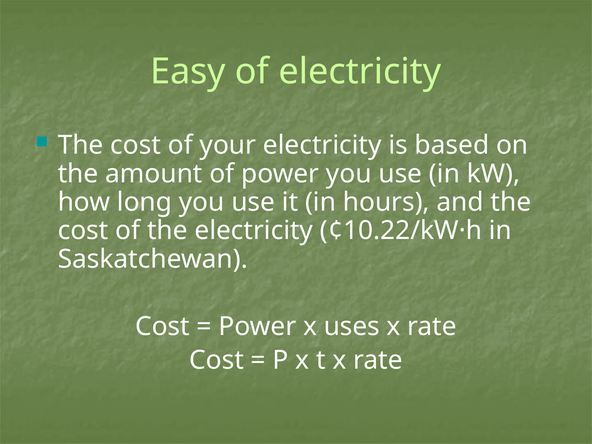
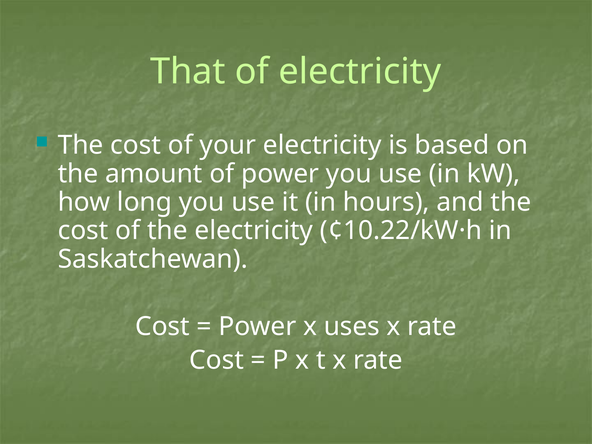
Easy: Easy -> That
